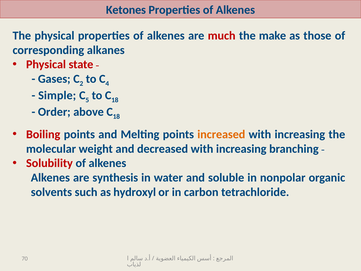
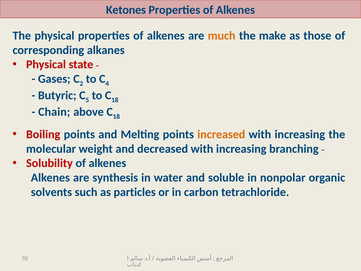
much colour: red -> orange
Simple: Simple -> Butyric
Order: Order -> Chain
hydroxyl: hydroxyl -> particles
